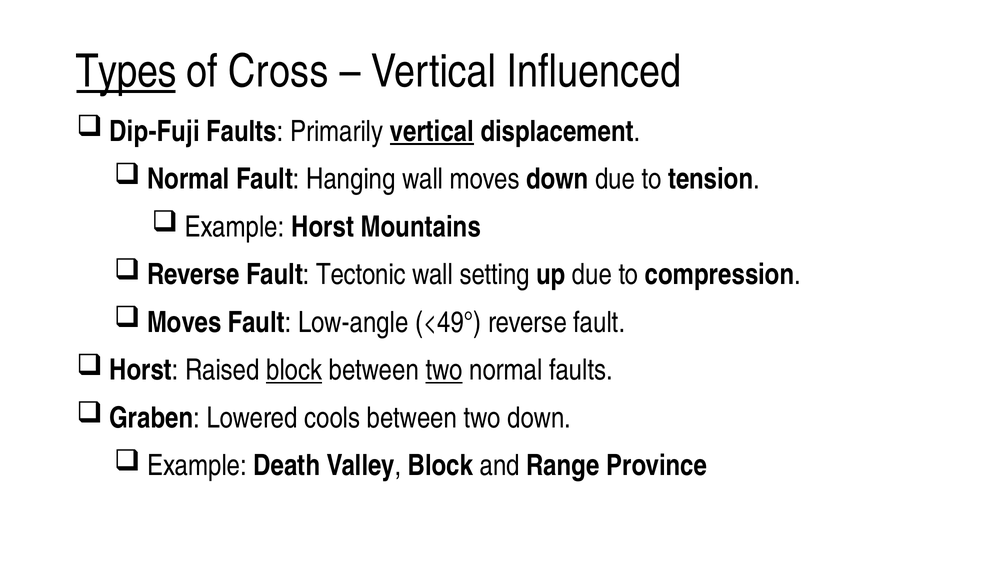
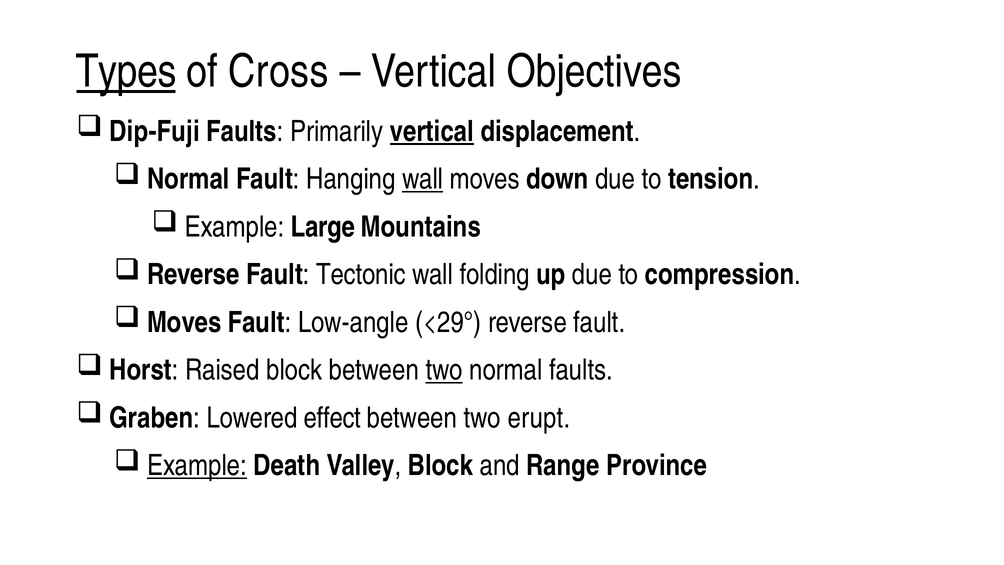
Influenced: Influenced -> Objectives
wall at (423, 179) underline: none -> present
Example Horst: Horst -> Large
setting: setting -> folding
<49°: <49° -> <29°
block at (294, 370) underline: present -> none
cools: cools -> effect
two down: down -> erupt
Example at (197, 466) underline: none -> present
